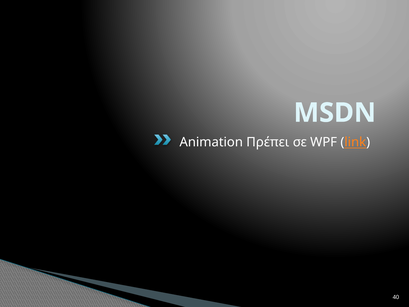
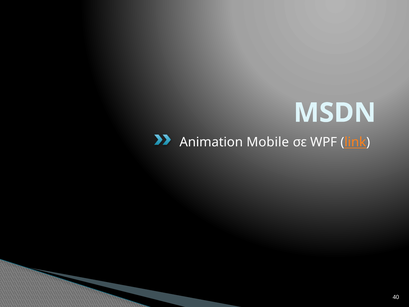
Πρέπει: Πρέπει -> Mobile
